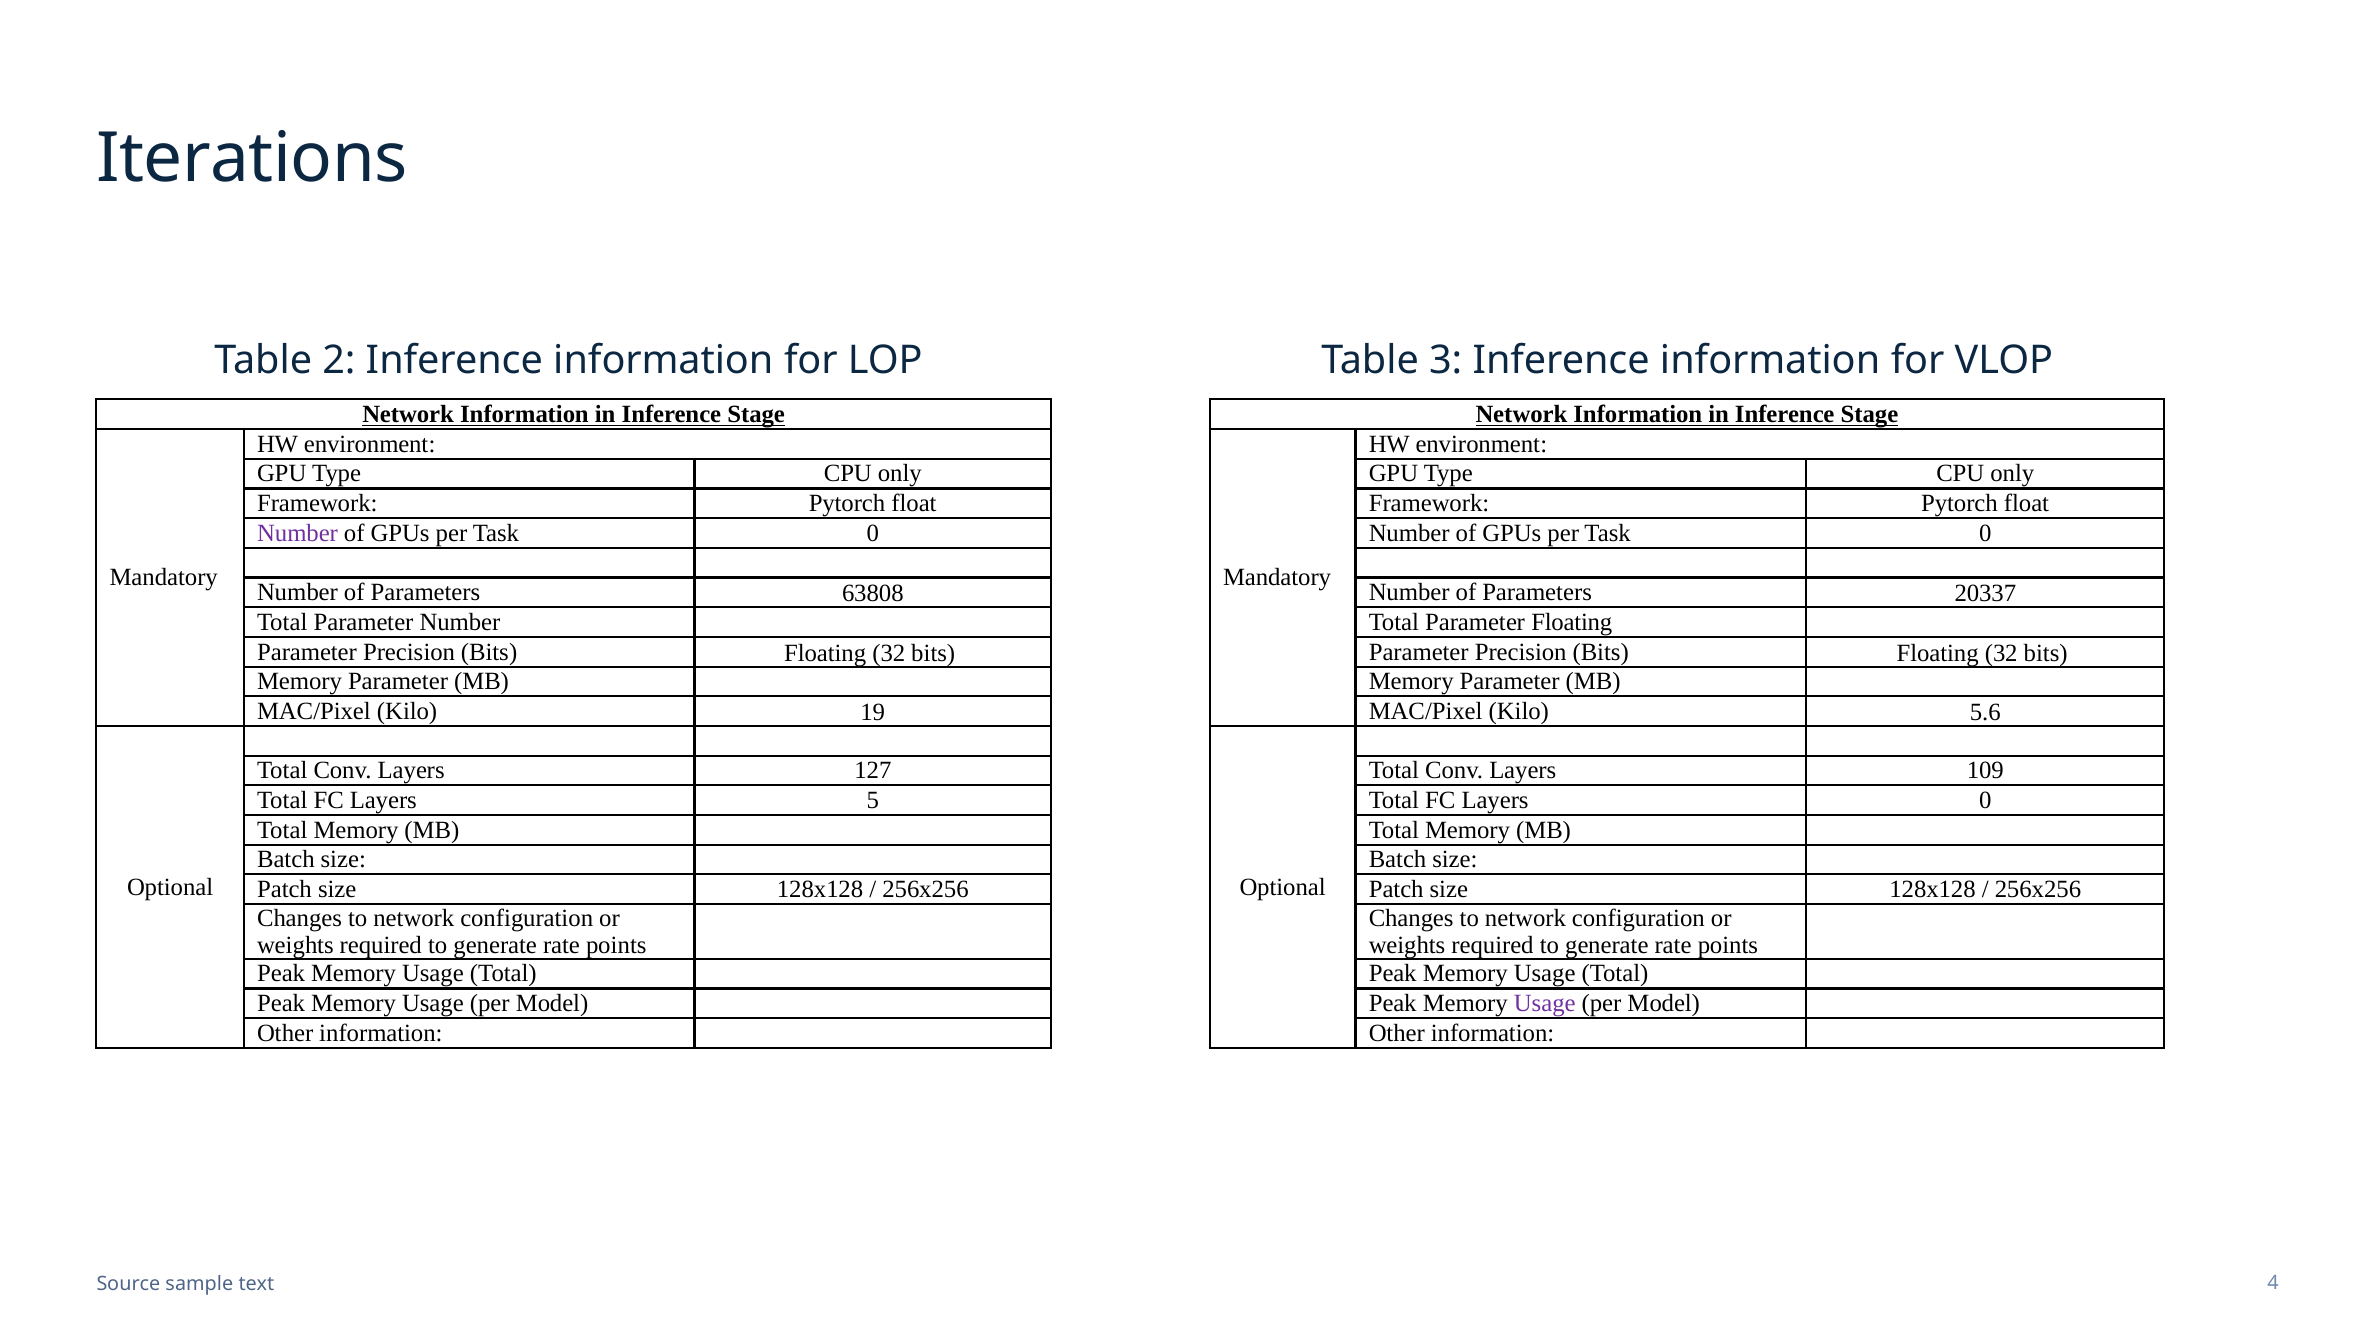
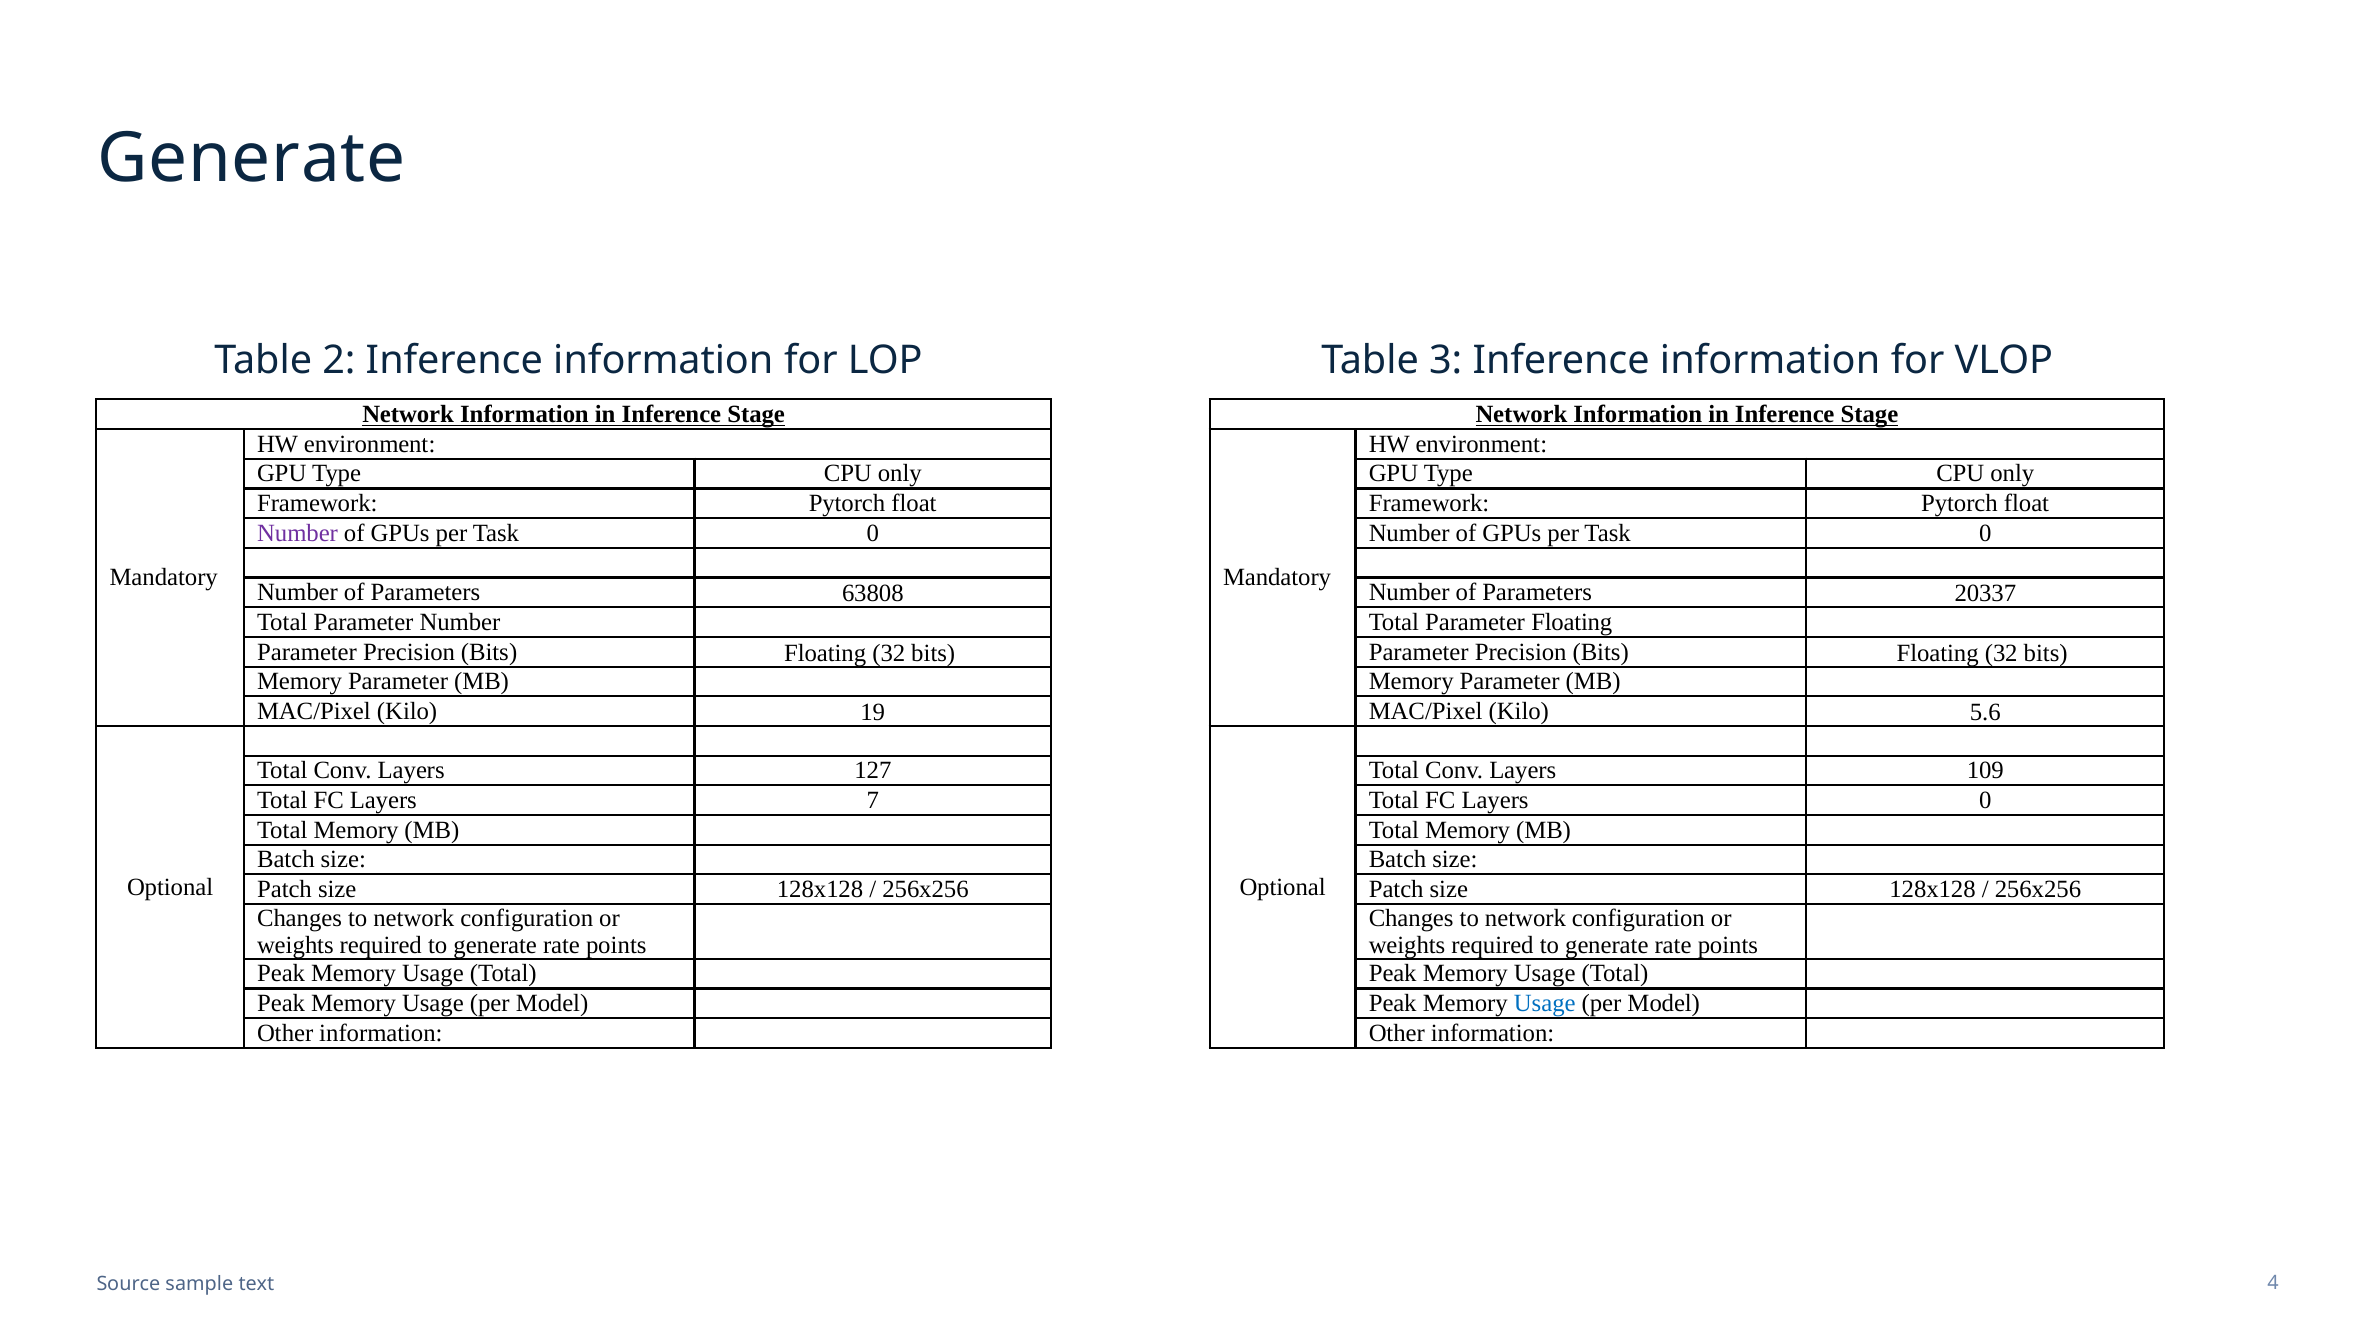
Iterations at (252, 159): Iterations -> Generate
5: 5 -> 7
Usage at (1545, 1003) colour: purple -> blue
